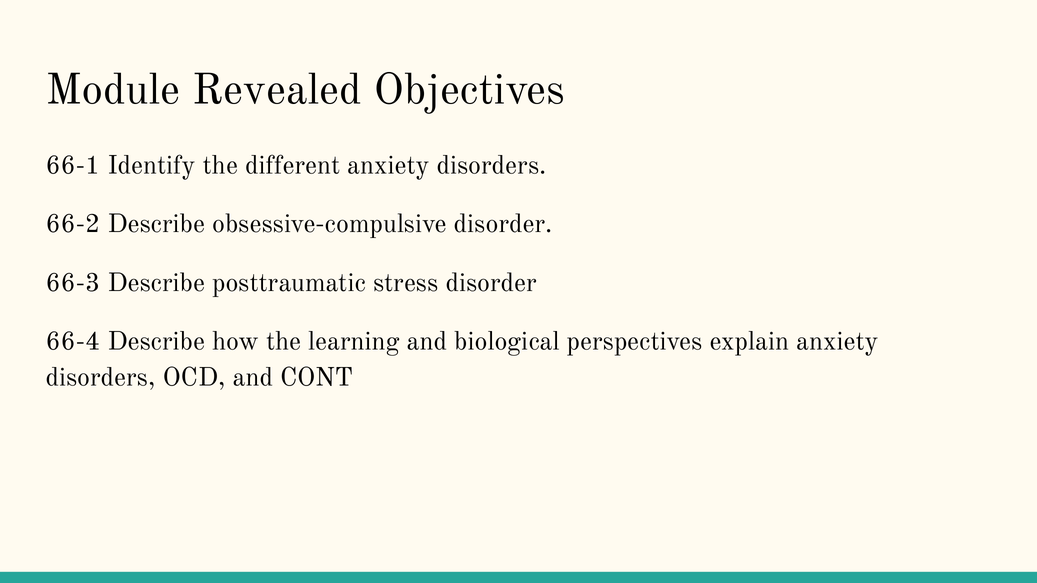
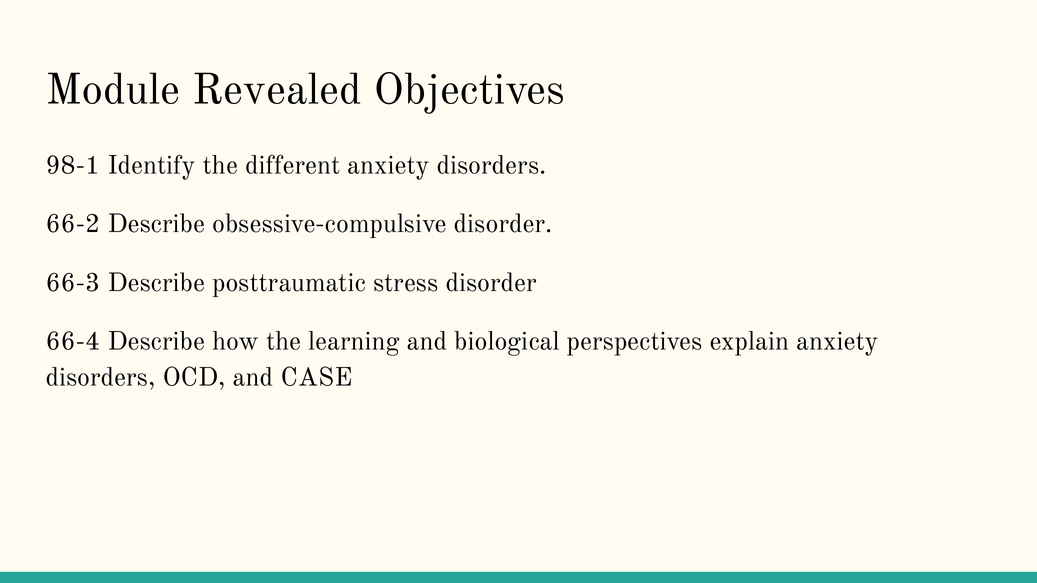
66-1: 66-1 -> 98-1
CONT: CONT -> CASE
